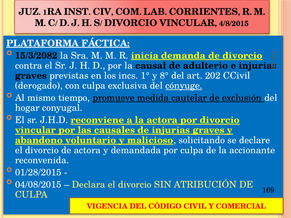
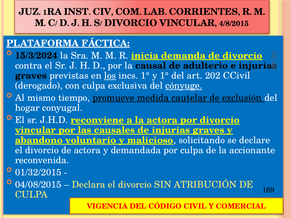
15/3/2082: 15/3/2082 -> 15/3/2024
los underline: none -> present
y 8°: 8° -> 1°
01/28/2015: 01/28/2015 -> 01/32/2015
